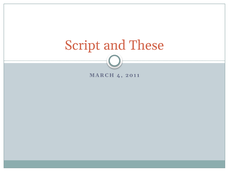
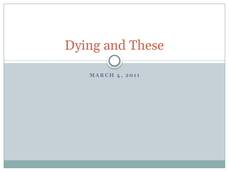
Script: Script -> Dying
